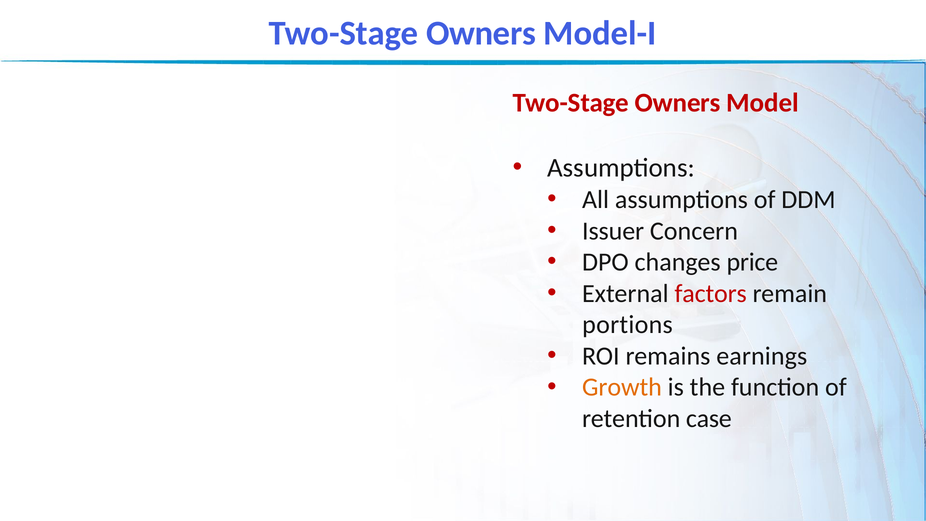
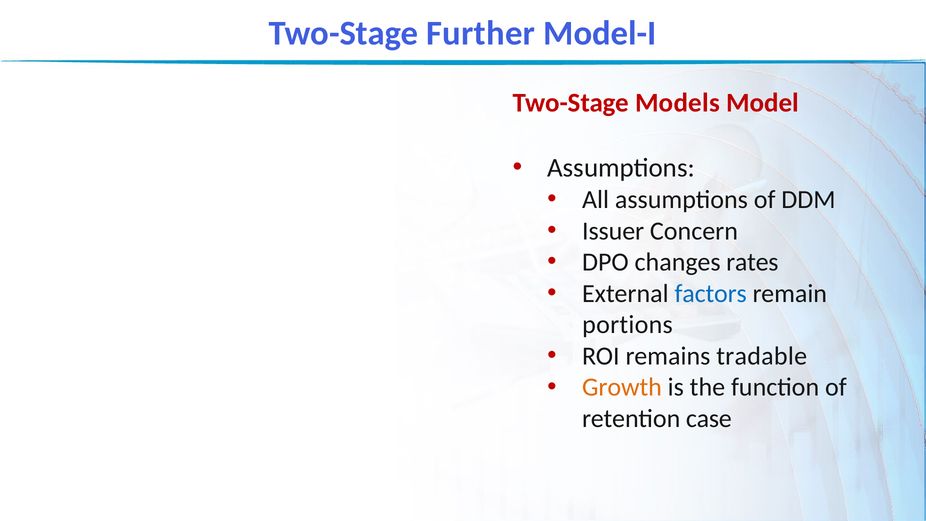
Owners at (481, 33): Owners -> Further
Owners at (678, 103): Owners -> Models
price: price -> rates
factors colour: red -> blue
earnings: earnings -> tradable
